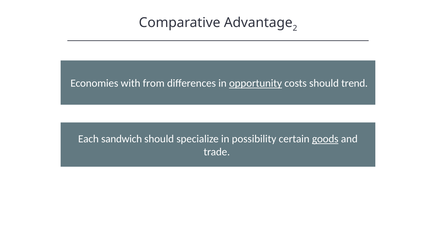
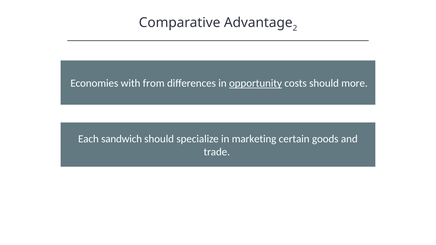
trend: trend -> more
possibility: possibility -> marketing
goods underline: present -> none
